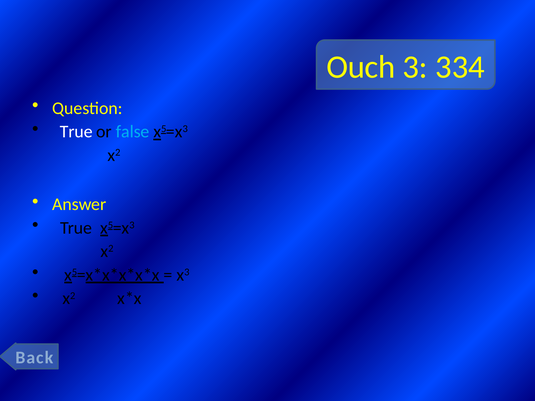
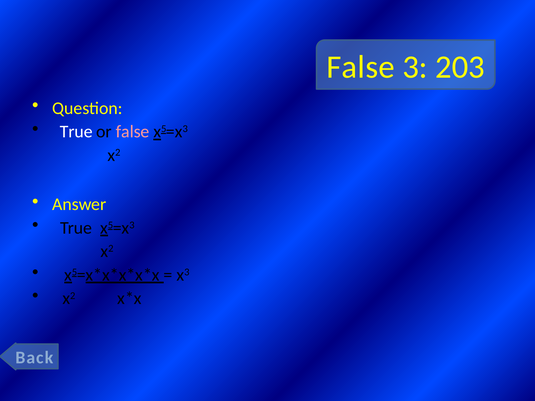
Ouch at (361, 67): Ouch -> False
334: 334 -> 203
false at (133, 132) colour: light blue -> pink
